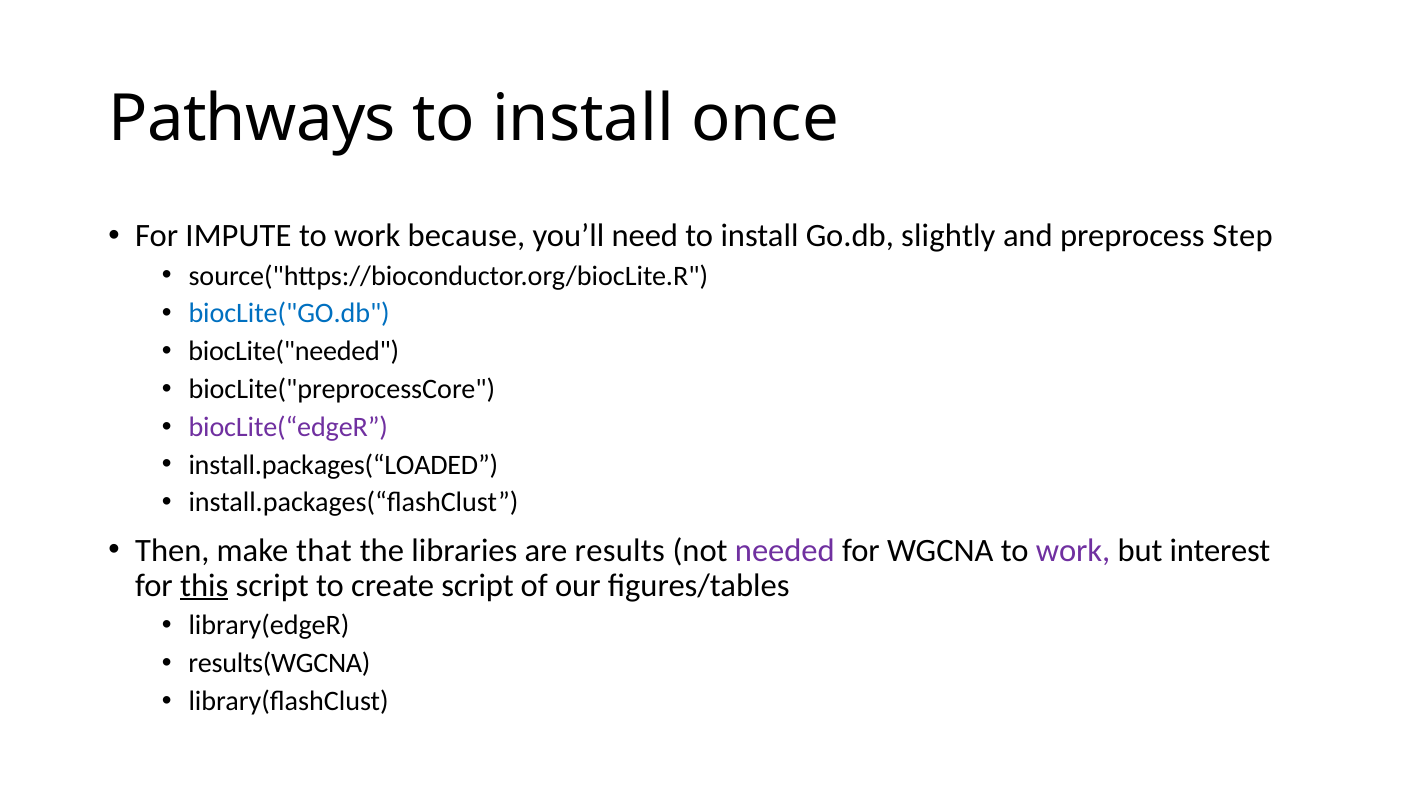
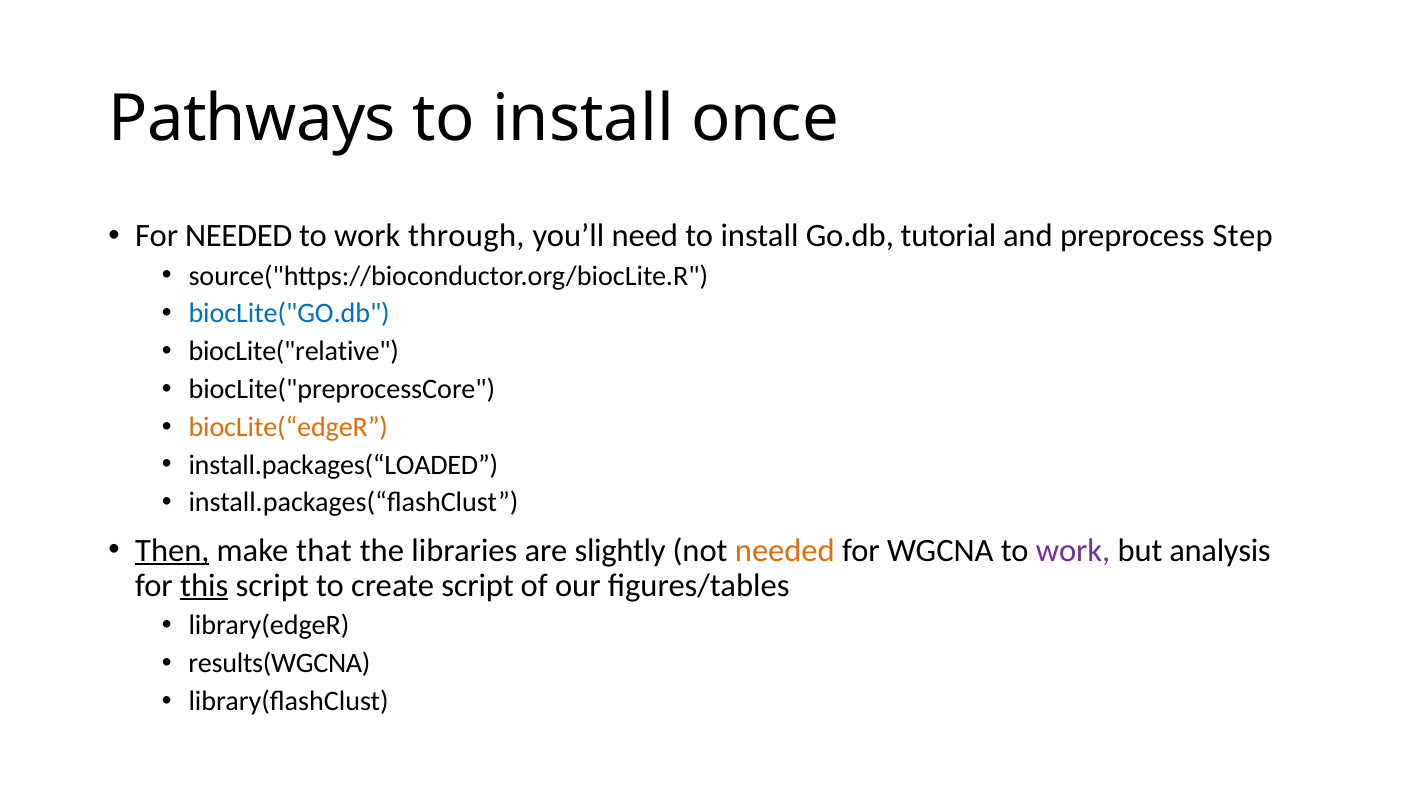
For IMPUTE: IMPUTE -> NEEDED
because: because -> through
slightly: slightly -> tutorial
biocLite("needed: biocLite("needed -> biocLite("relative
biocLite(“edgeR colour: purple -> orange
Then underline: none -> present
results: results -> slightly
needed at (785, 551) colour: purple -> orange
interest: interest -> analysis
